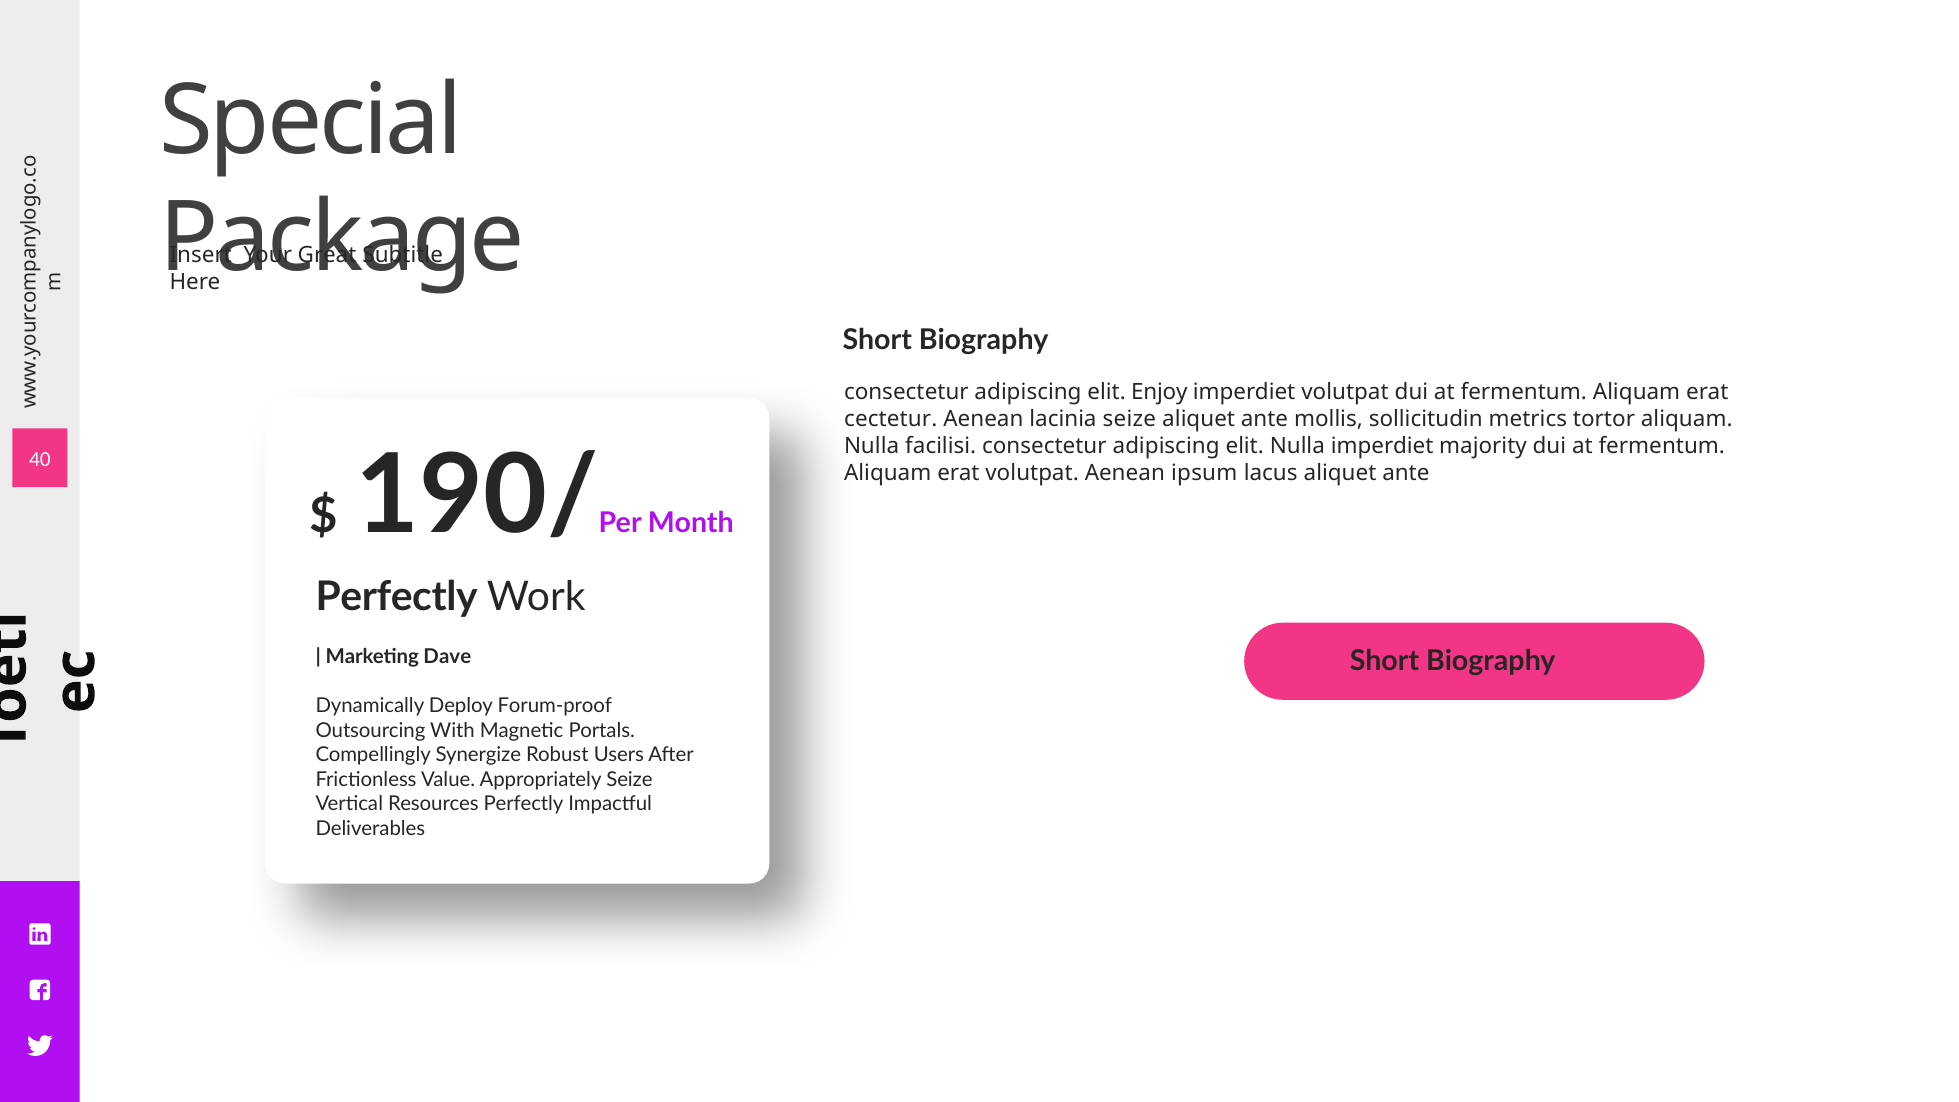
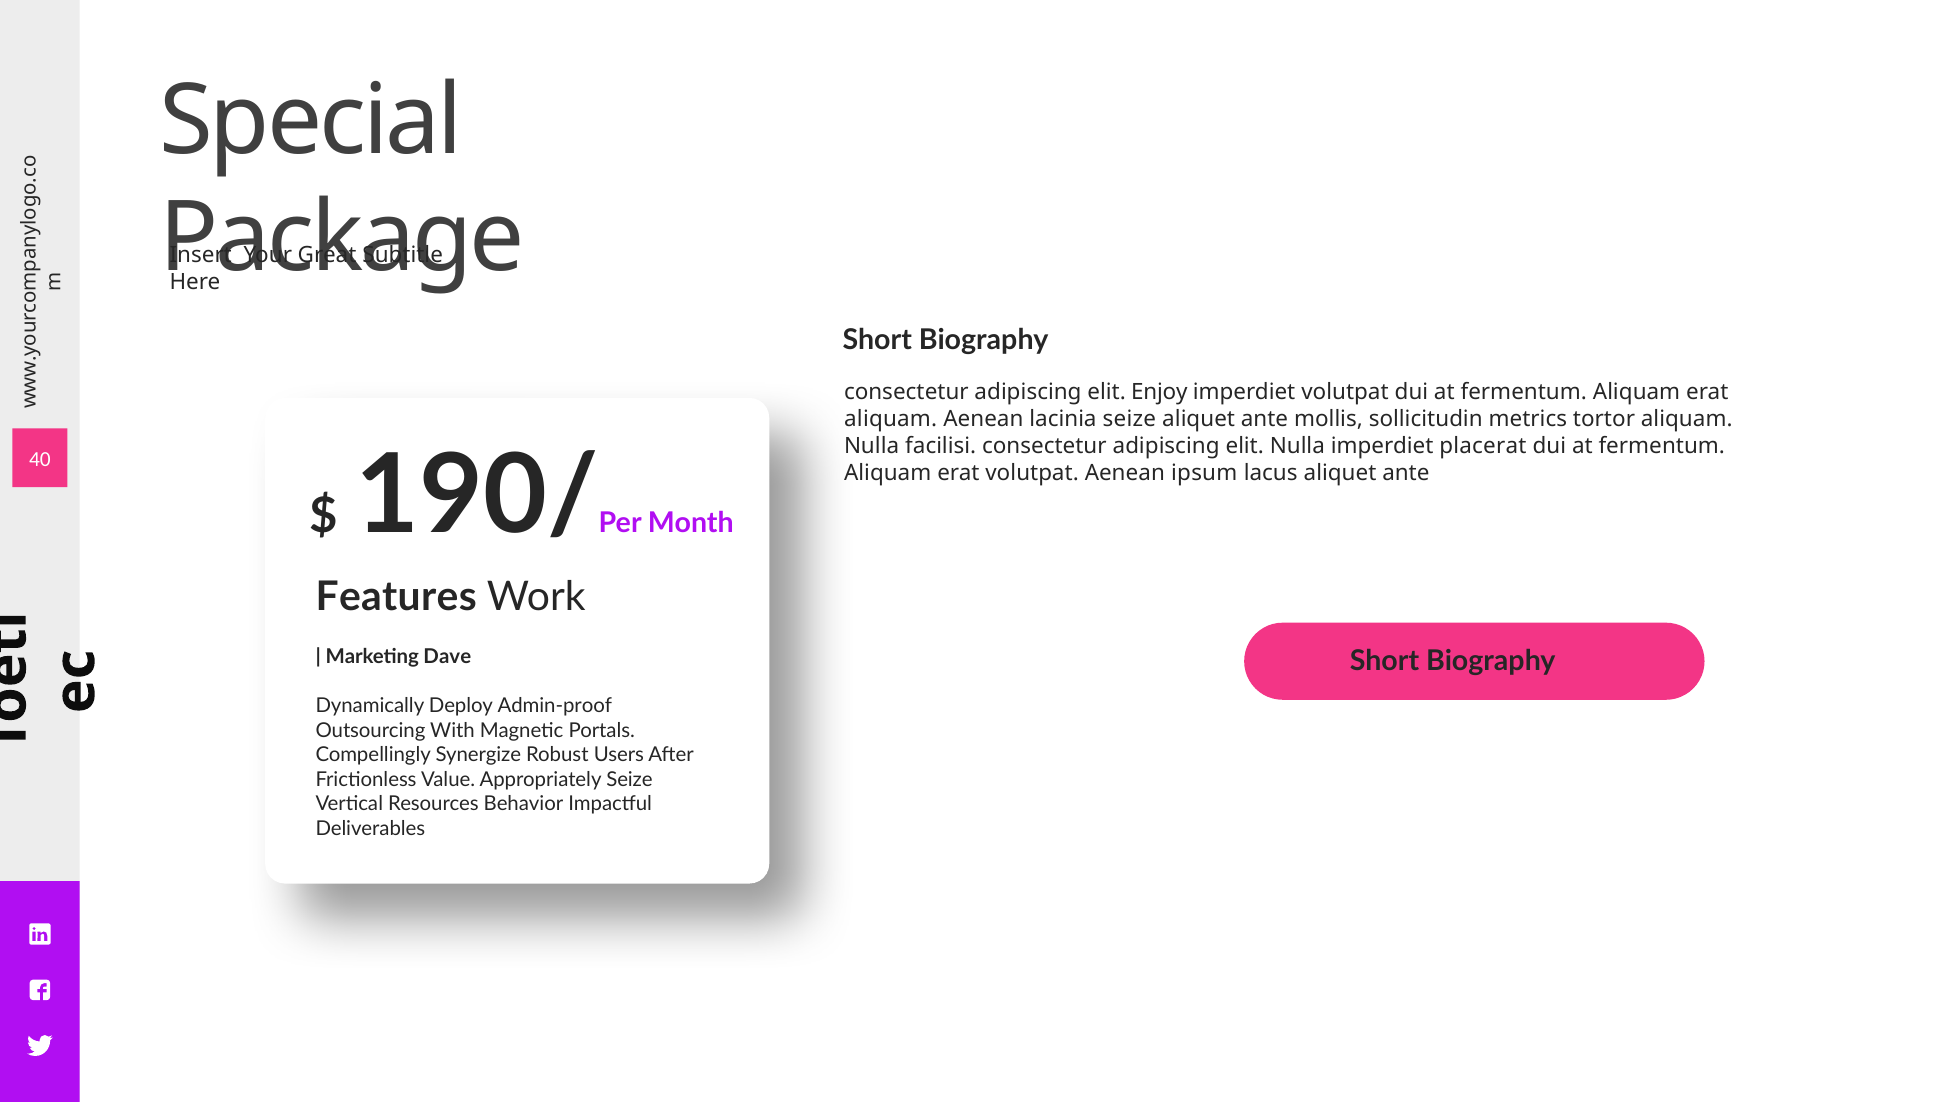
cectetur at (891, 419): cectetur -> aliquam
majority: majority -> placerat
Perfectly at (397, 597): Perfectly -> Features
Forum-proof: Forum-proof -> Admin-proof
Resources Perfectly: Perfectly -> Behavior
